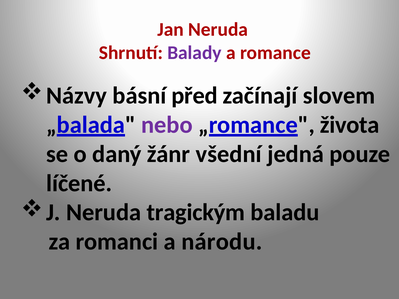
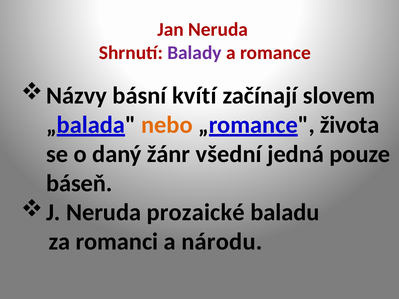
před: před -> kvítí
nebo colour: purple -> orange
líčené: líčené -> báseň
tragickým: tragickým -> prozaické
